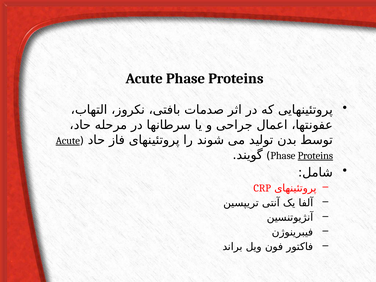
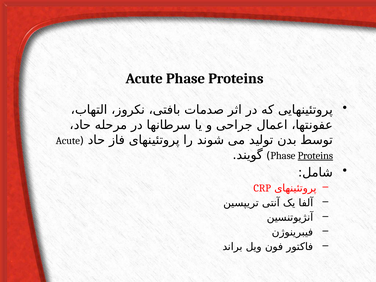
Acute at (68, 141) underline: present -> none
